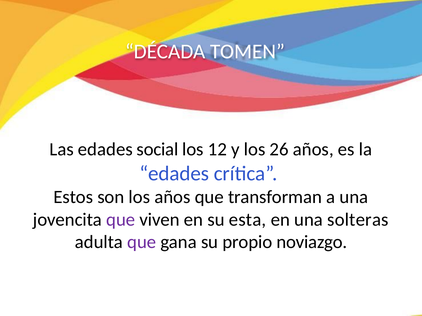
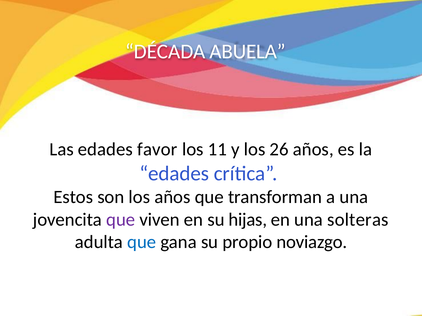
TOMEN: TOMEN -> ABUELA
social: social -> favor
12: 12 -> 11
esta: esta -> hijas
que at (142, 242) colour: purple -> blue
